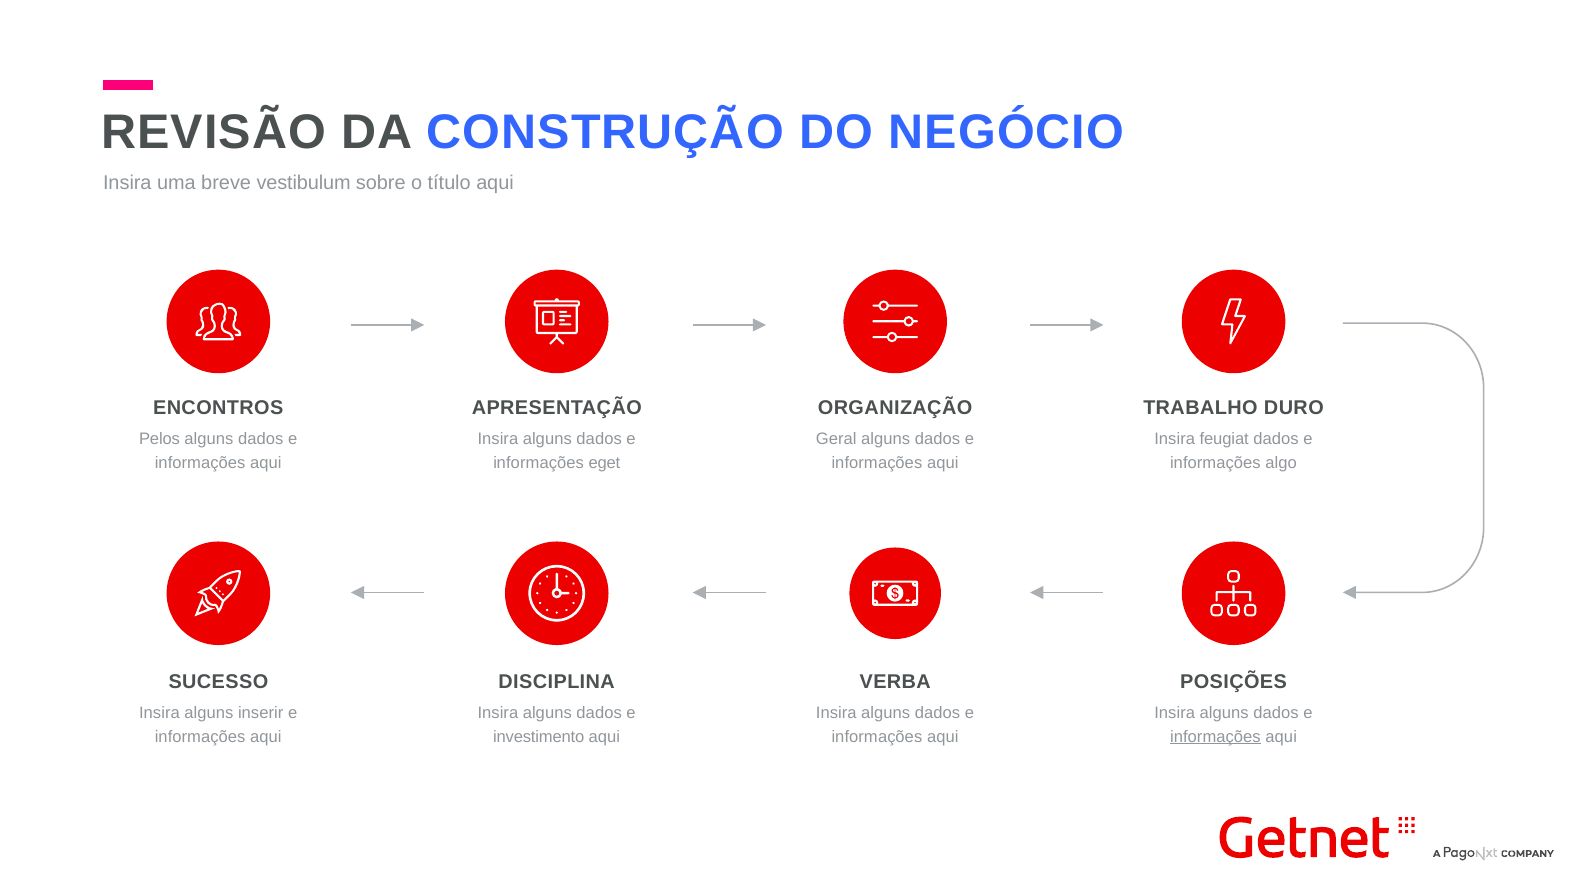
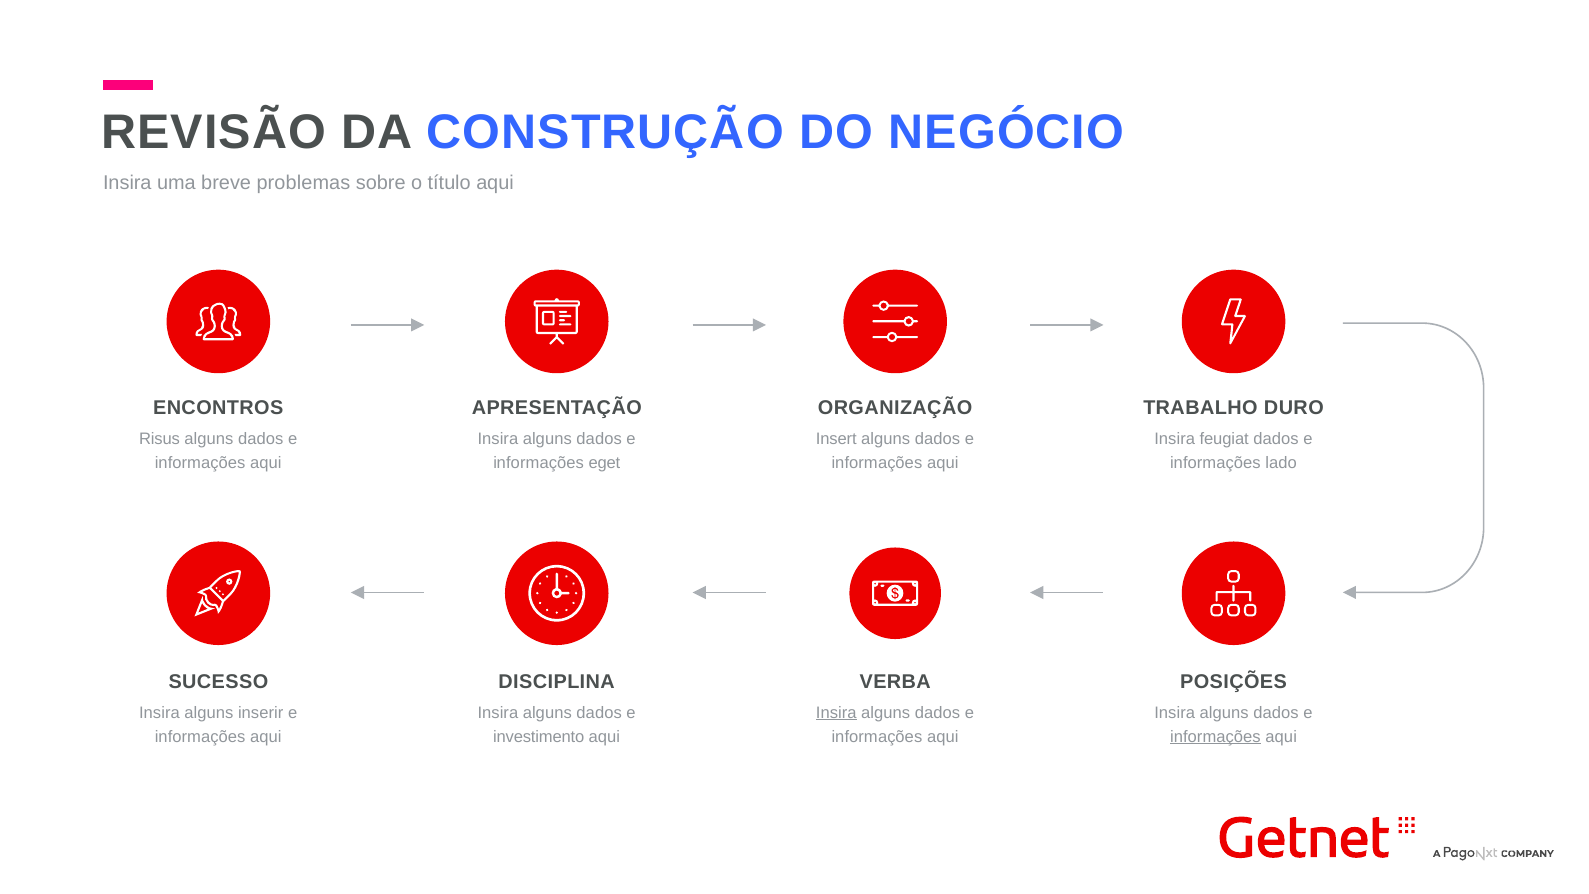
vestibulum: vestibulum -> problemas
Pelos: Pelos -> Risus
Geral: Geral -> Insert
algo: algo -> lado
Insira at (836, 713) underline: none -> present
